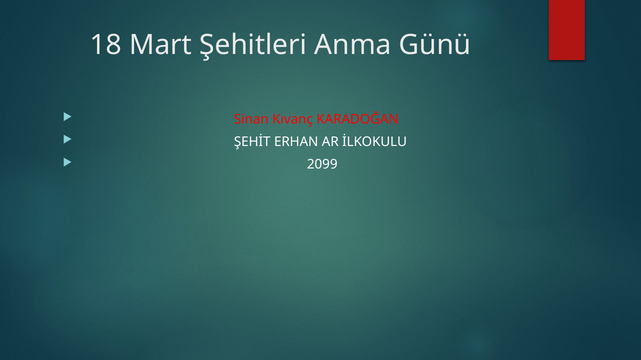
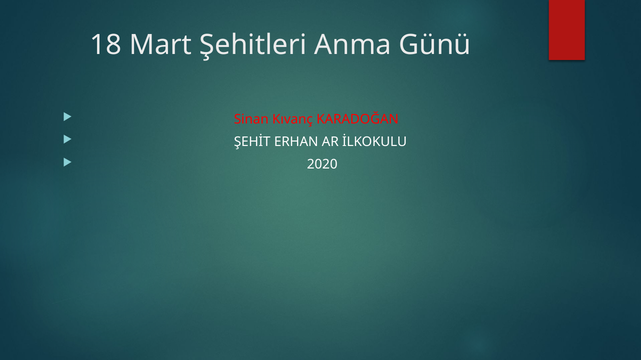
2099: 2099 -> 2020
